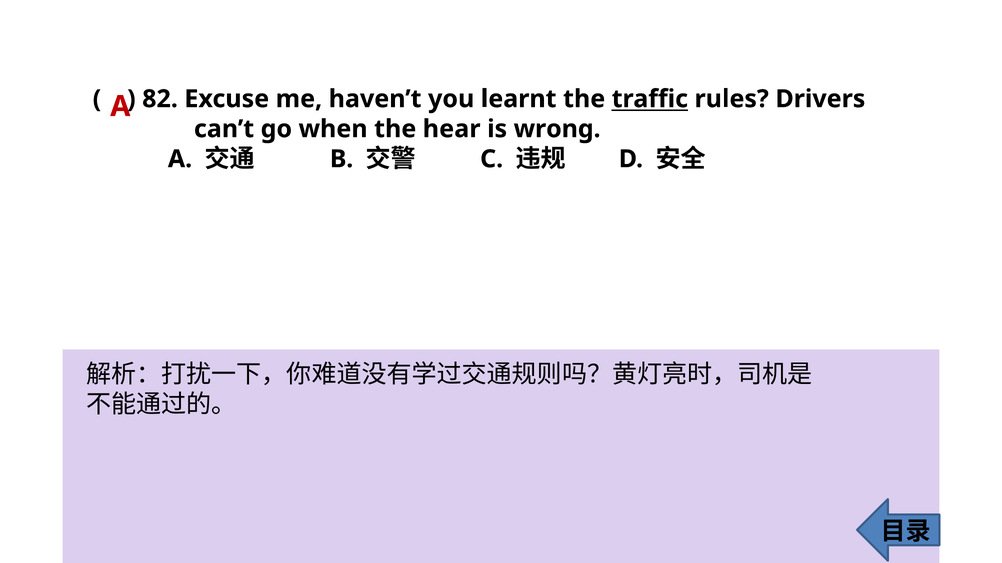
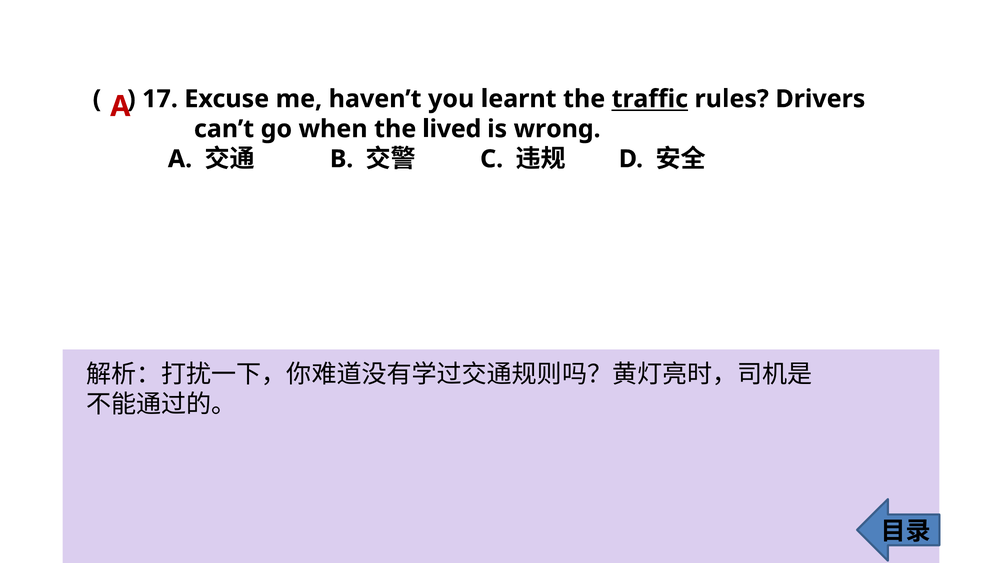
82: 82 -> 17
hear: hear -> lived
